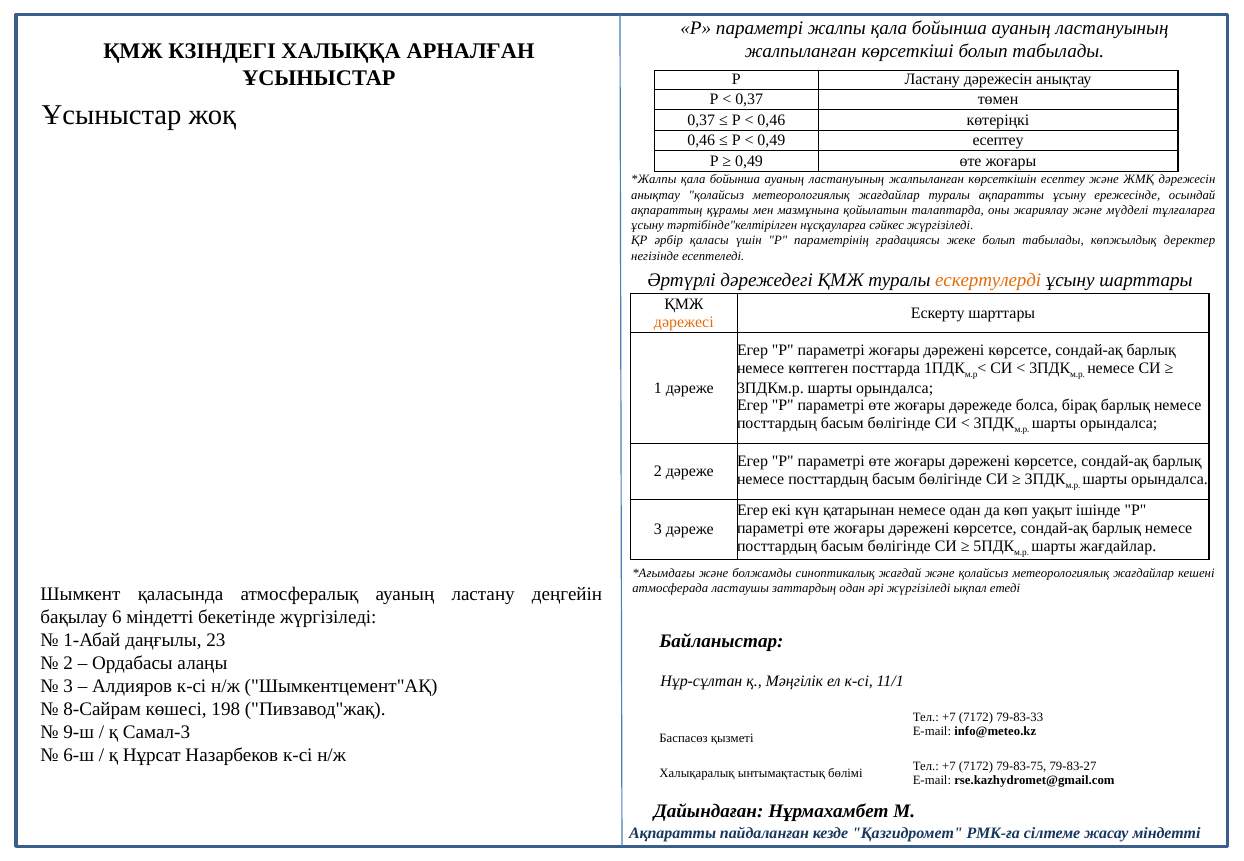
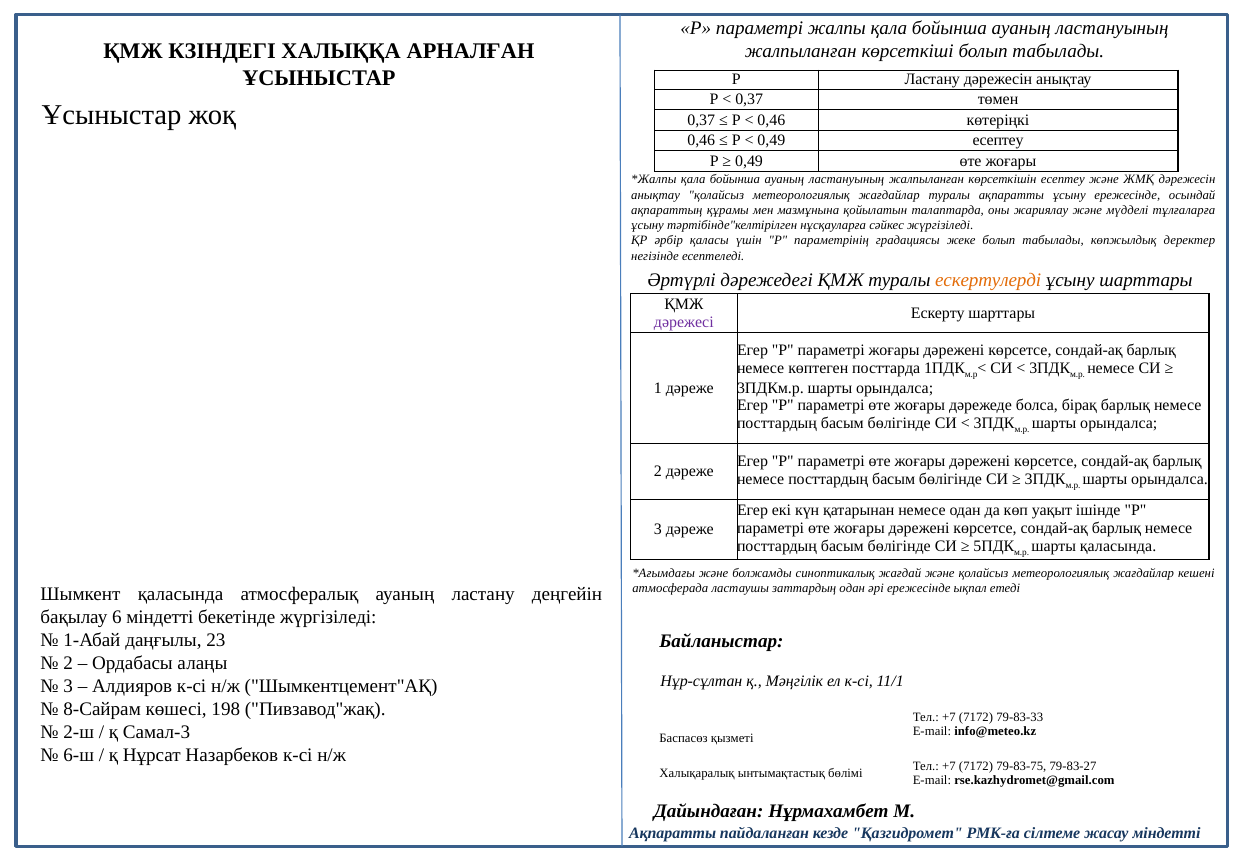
дәрежесі colour: orange -> purple
шарты жағдайлар: жағдайлар -> қаласында
әрі жүргізіледі: жүргізіледі -> ережесінде
9-ш: 9-ш -> 2-ш
